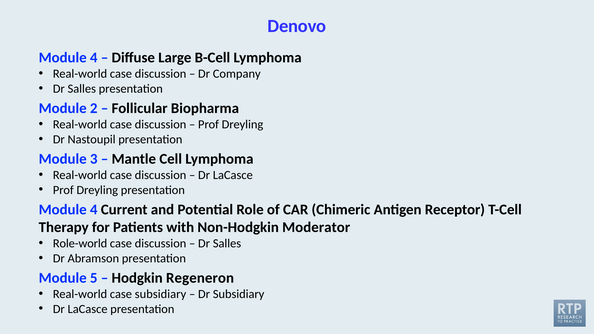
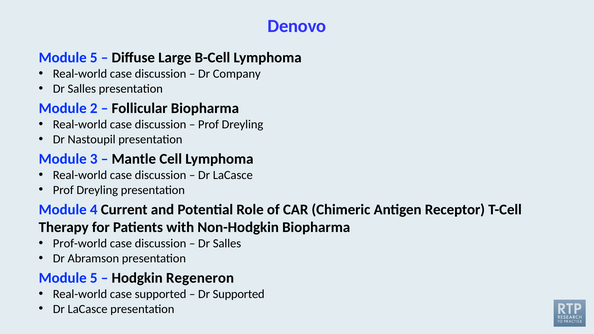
4 at (94, 58): 4 -> 5
Non-Hodgkin Moderator: Moderator -> Biopharma
Role-world: Role-world -> Prof-world
case subsidiary: subsidiary -> supported
Dr Subsidiary: Subsidiary -> Supported
